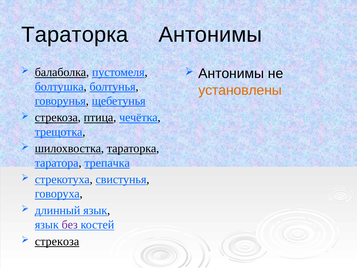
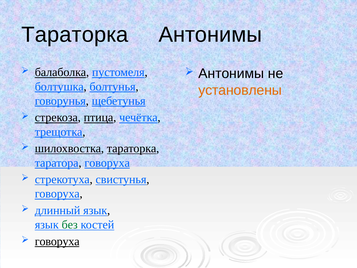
таратора трепачка: трепачка -> говоруха
без colour: purple -> green
стрекоза at (57, 241): стрекоза -> говоруха
